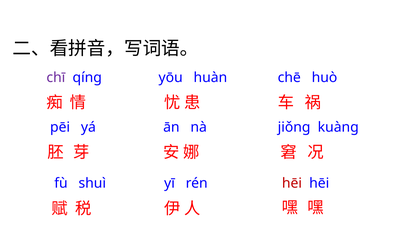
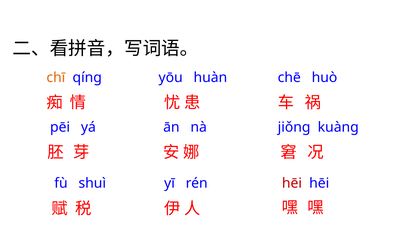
chī colour: purple -> orange
